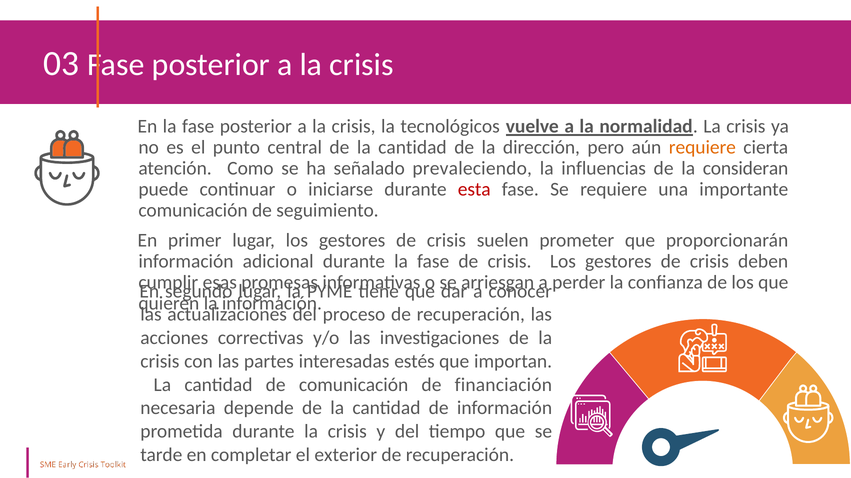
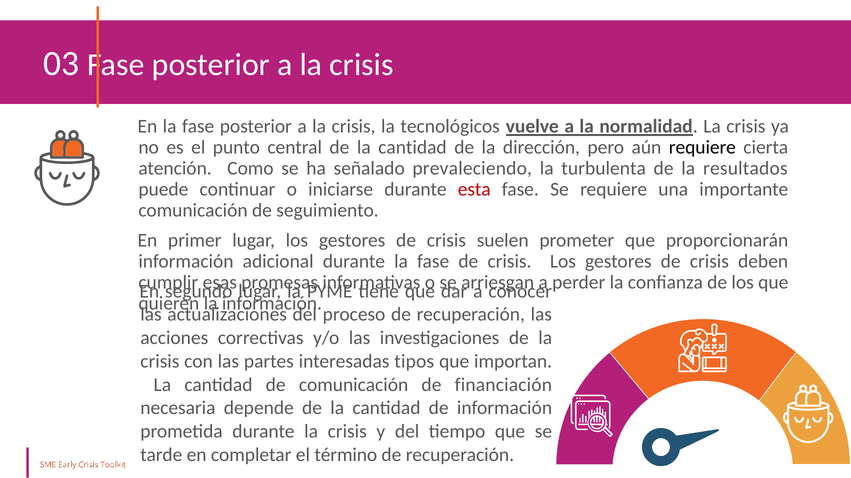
requiere at (702, 148) colour: orange -> black
influencias: influencias -> turbulenta
consideran: consideran -> resultados
estés: estés -> tipos
exterior: exterior -> término
